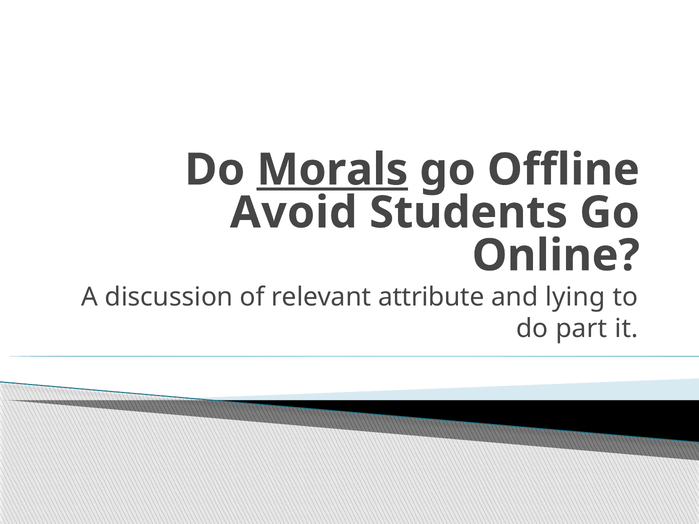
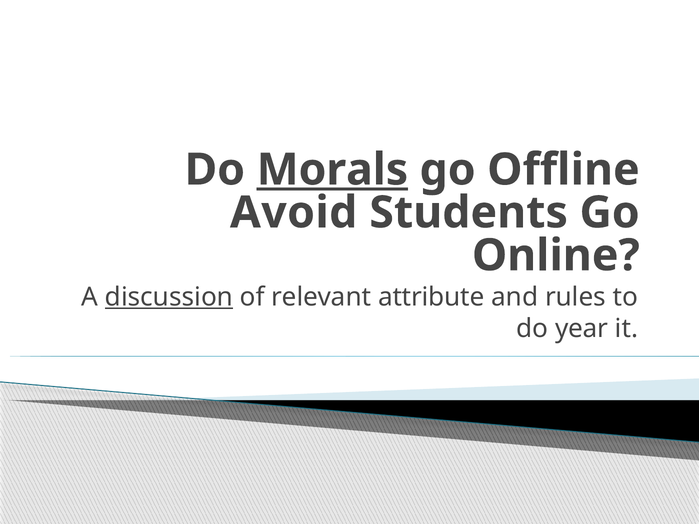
discussion underline: none -> present
lying: lying -> rules
part: part -> year
